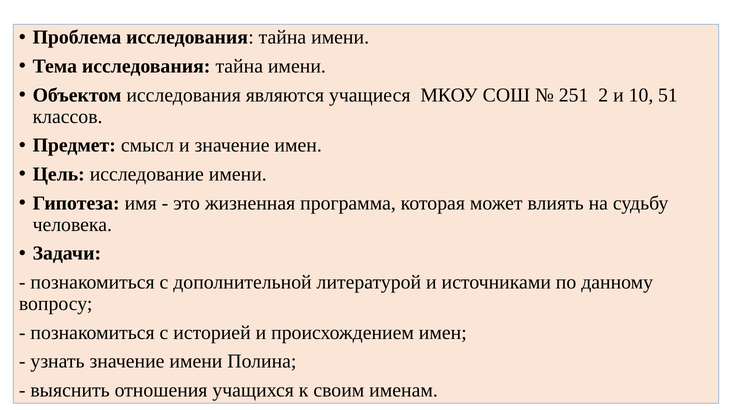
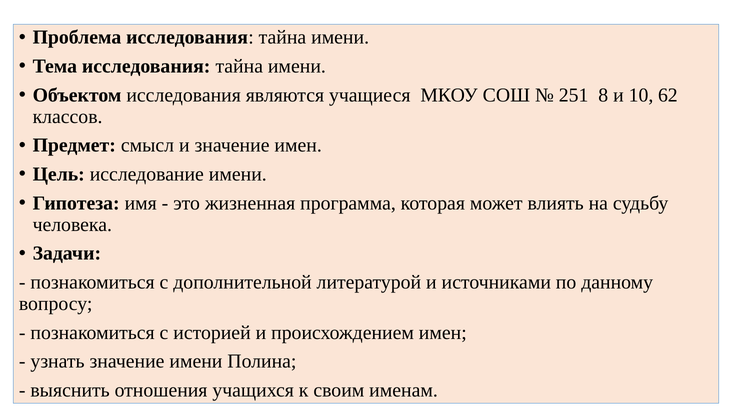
2: 2 -> 8
51: 51 -> 62
